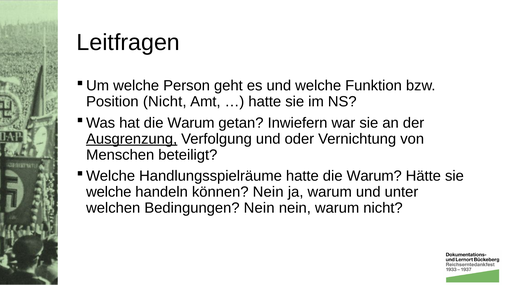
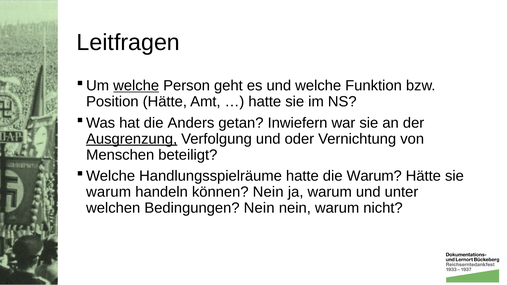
welche at (136, 86) underline: none -> present
Position Nicht: Nicht -> Hätte
hat die Warum: Warum -> Anders
welche at (109, 192): welche -> warum
